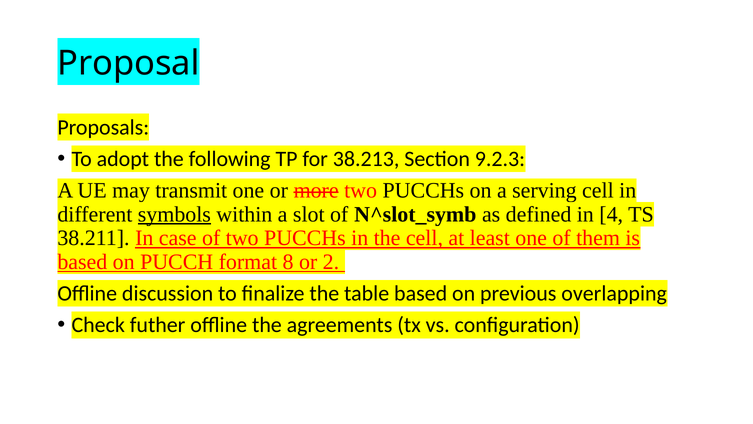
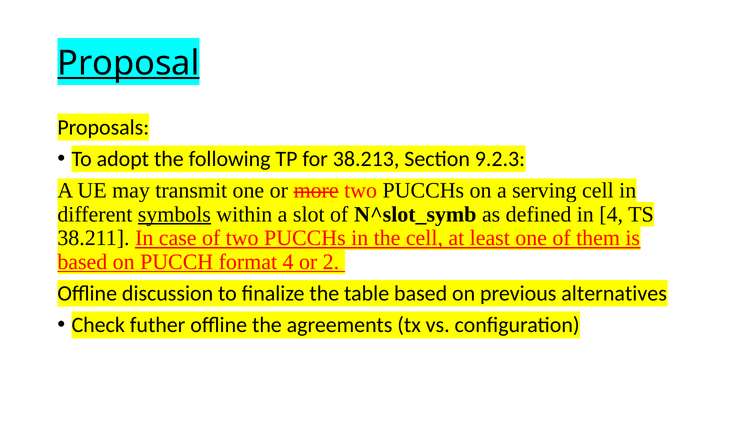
Proposal underline: none -> present
format 8: 8 -> 4
overlapping: overlapping -> alternatives
